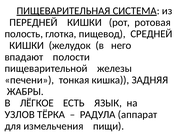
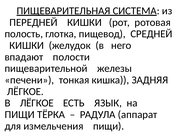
ЖАБРЫ at (25, 92): ЖАБРЫ -> ЛЁГКОЕ
УЗЛОВ at (20, 115): УЗЛОВ -> ПИЩИ
